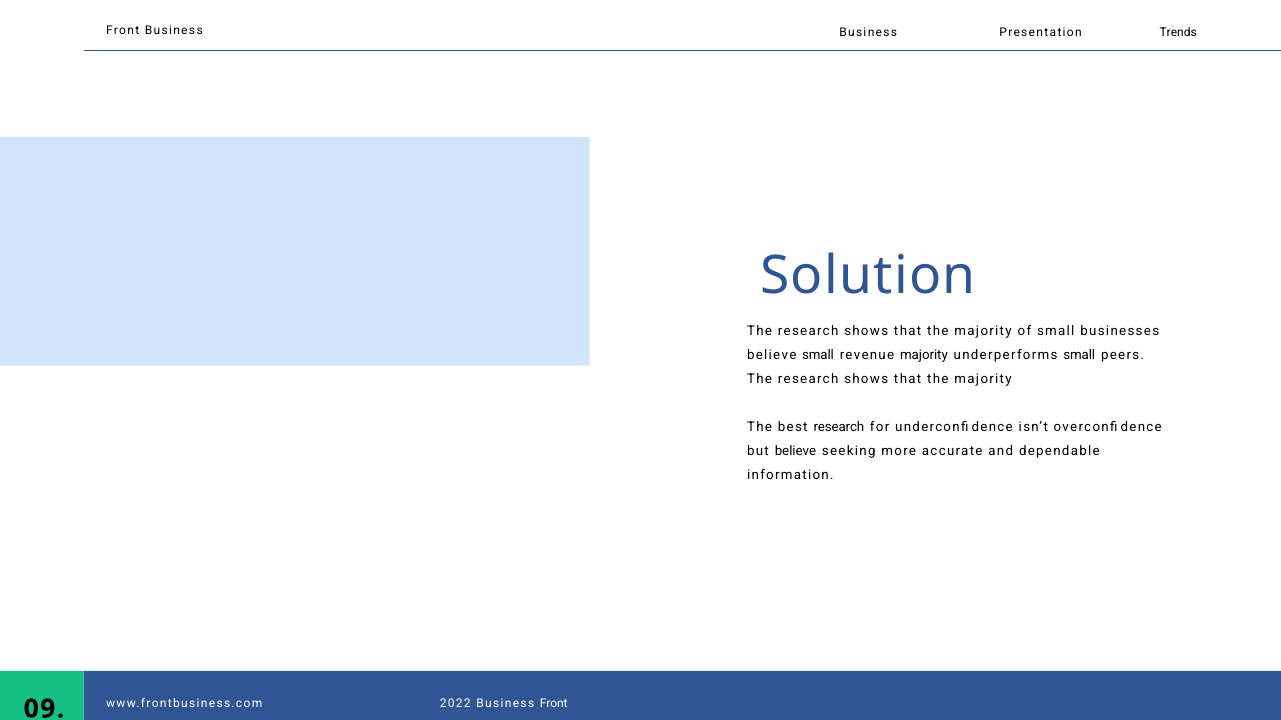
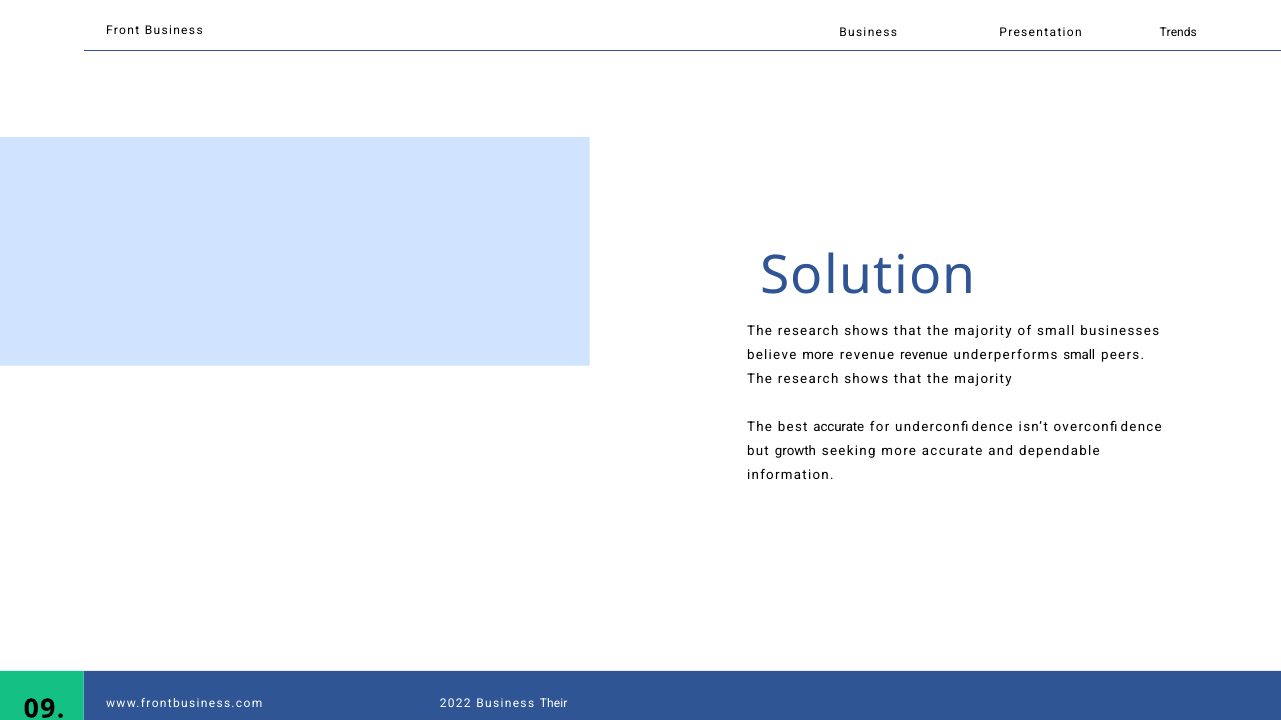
believe small: small -> more
revenue majority: majority -> revenue
best research: research -> accurate
but believe: believe -> growth
Business Front: Front -> Their
